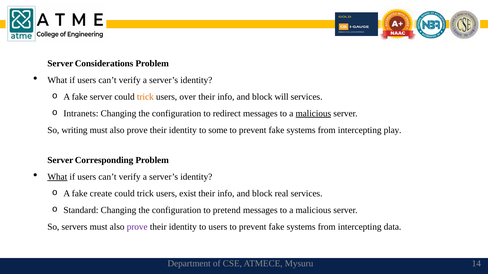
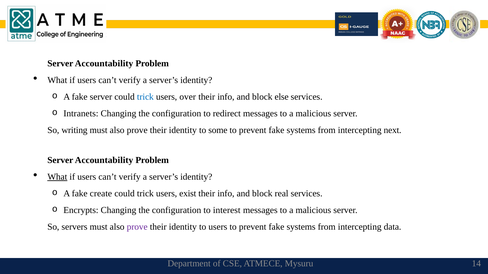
Considerations at (104, 64): Considerations -> Accountability
trick at (145, 97) colour: orange -> blue
will: will -> else
malicious at (313, 114) underline: present -> none
play: play -> next
Corresponding at (104, 160): Corresponding -> Accountability
Standard: Standard -> Encrypts
pretend: pretend -> interest
